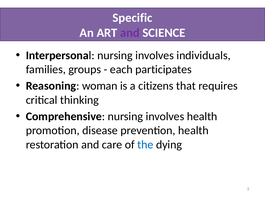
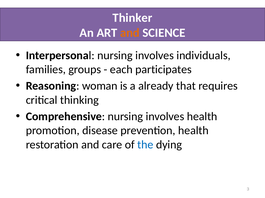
Specific: Specific -> Thinker
and at (130, 33) colour: purple -> orange
citizens: citizens -> already
